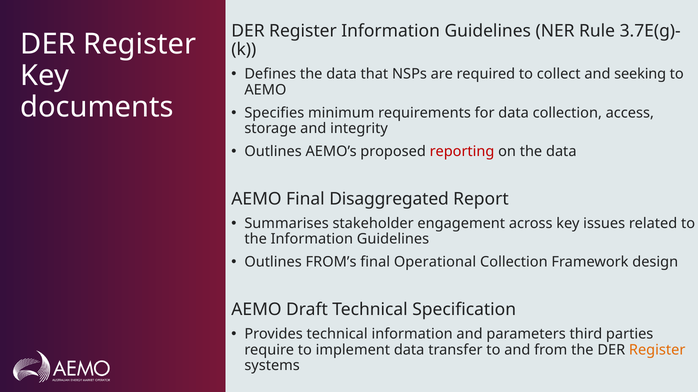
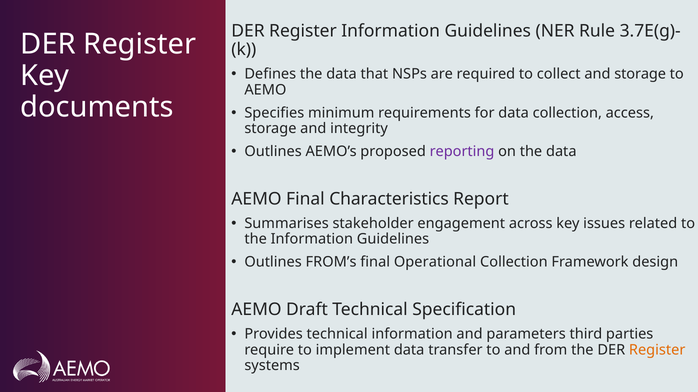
and seeking: seeking -> storage
reporting colour: red -> purple
Disaggregated: Disaggregated -> Characteristics
